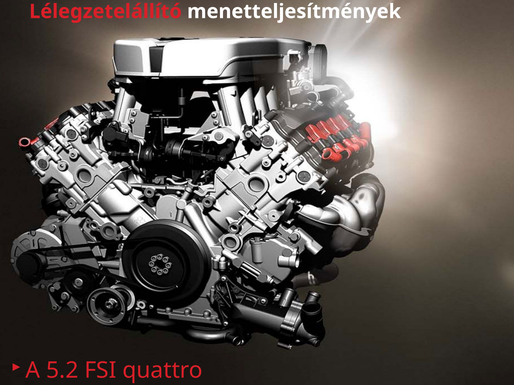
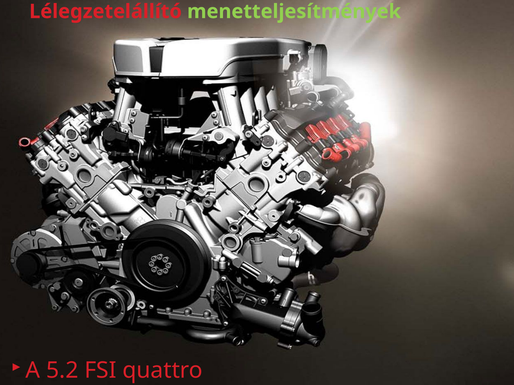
menetteljesítmények colour: white -> light green
